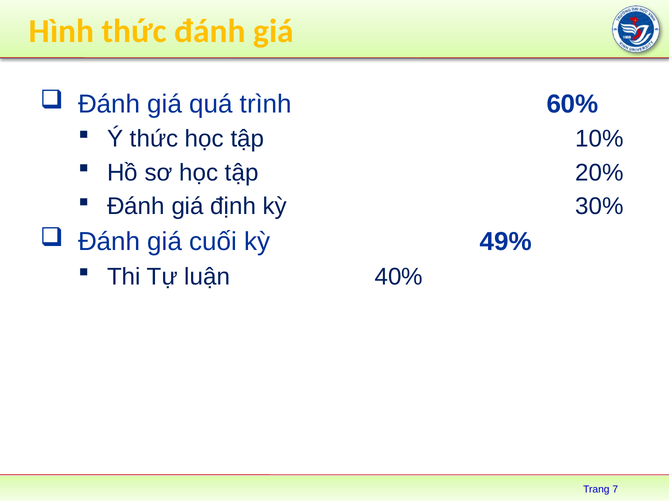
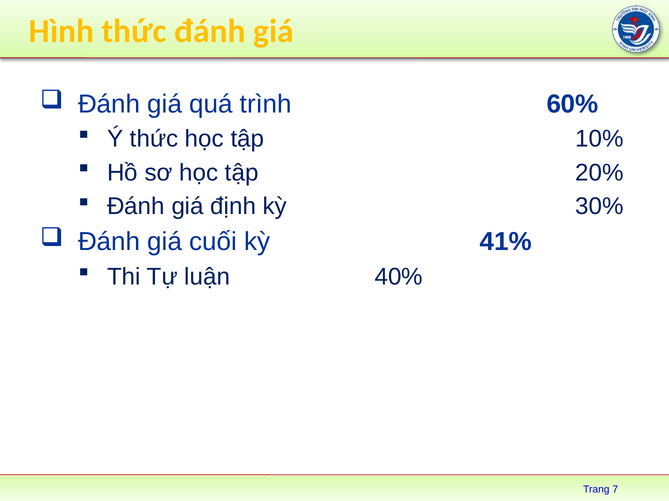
49%: 49% -> 41%
